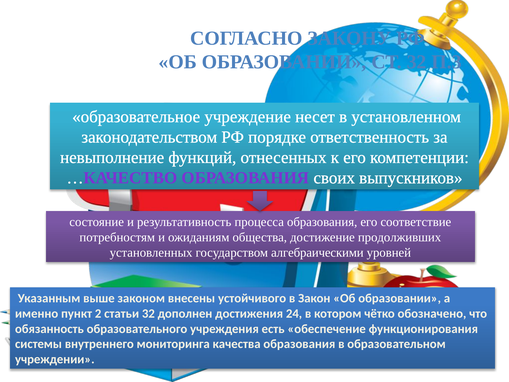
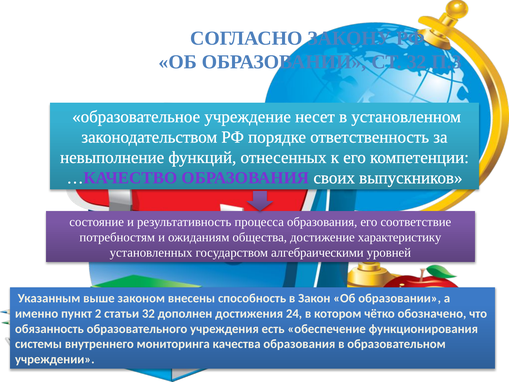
продолживших: продолживших -> характеристику
устойчивого: устойчивого -> способность
